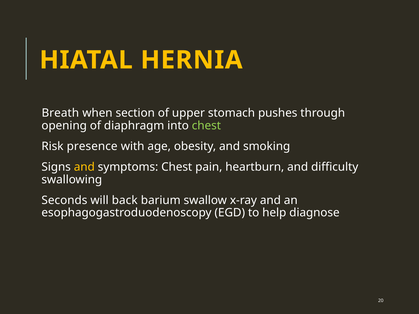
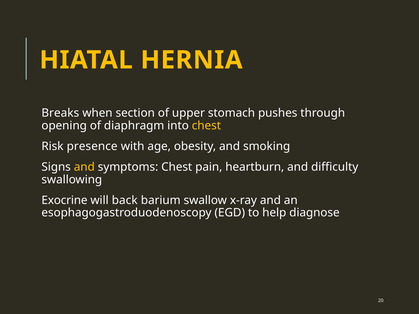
Breath: Breath -> Breaks
chest at (206, 126) colour: light green -> yellow
Seconds: Seconds -> Exocrine
